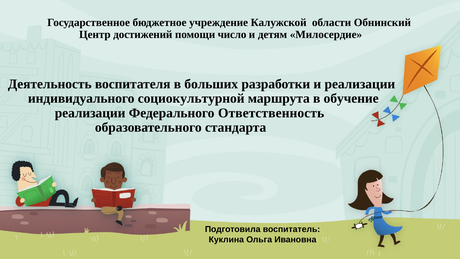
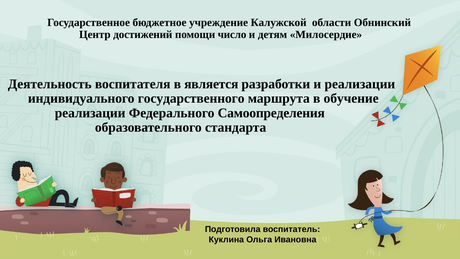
больших: больших -> является
социокультурной: социокультурной -> государственного
Ответственность: Ответственность -> Самоопределения
